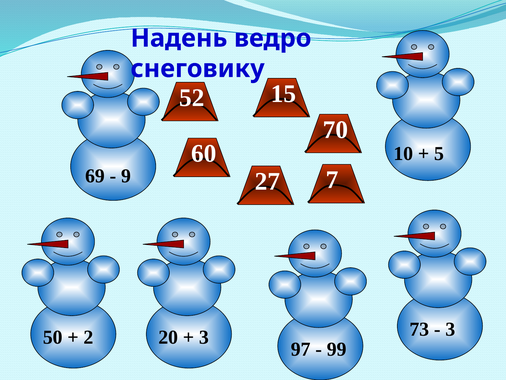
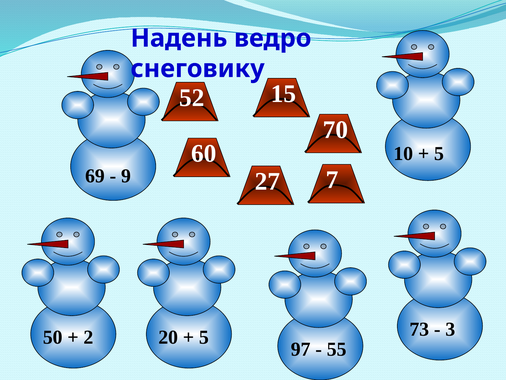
3 at (204, 337): 3 -> 5
99: 99 -> 55
